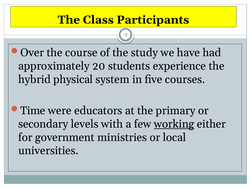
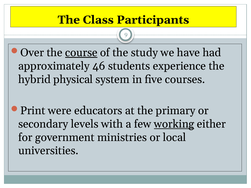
course underline: none -> present
20: 20 -> 46
Time: Time -> Print
